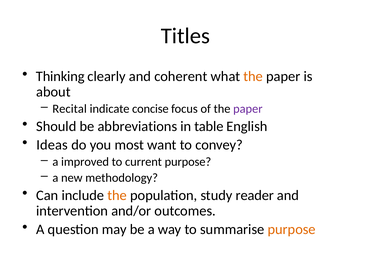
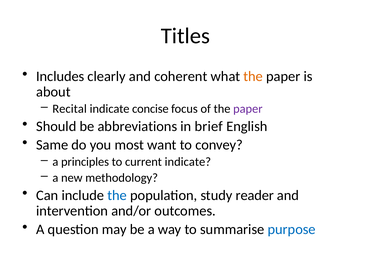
Thinking: Thinking -> Includes
table: table -> brief
Ideas: Ideas -> Same
improved: improved -> principles
current purpose: purpose -> indicate
the at (117, 196) colour: orange -> blue
purpose at (292, 230) colour: orange -> blue
